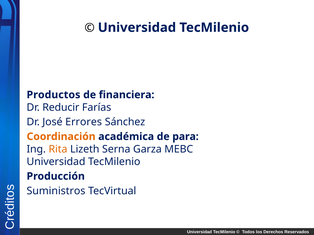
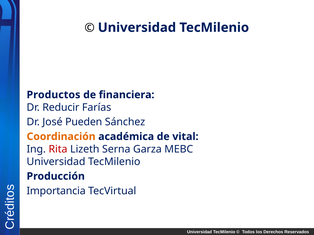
Errores: Errores -> Pueden
para: para -> vital
Rita colour: orange -> red
Suministros: Suministros -> Importancia
